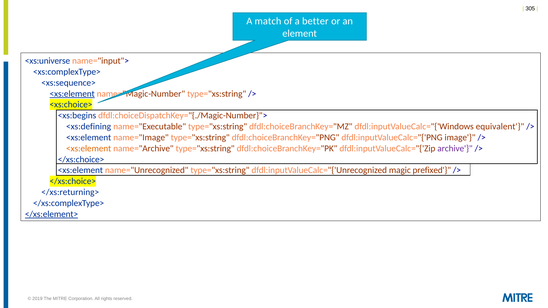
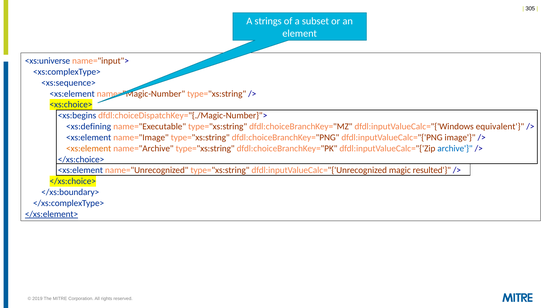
match: match -> strings
better: better -> subset
<xs:element at (72, 94) underline: present -> none
archive colour: purple -> blue
prefixed: prefixed -> resulted
</xs:returning>: </xs:returning> -> </xs:boundary>
